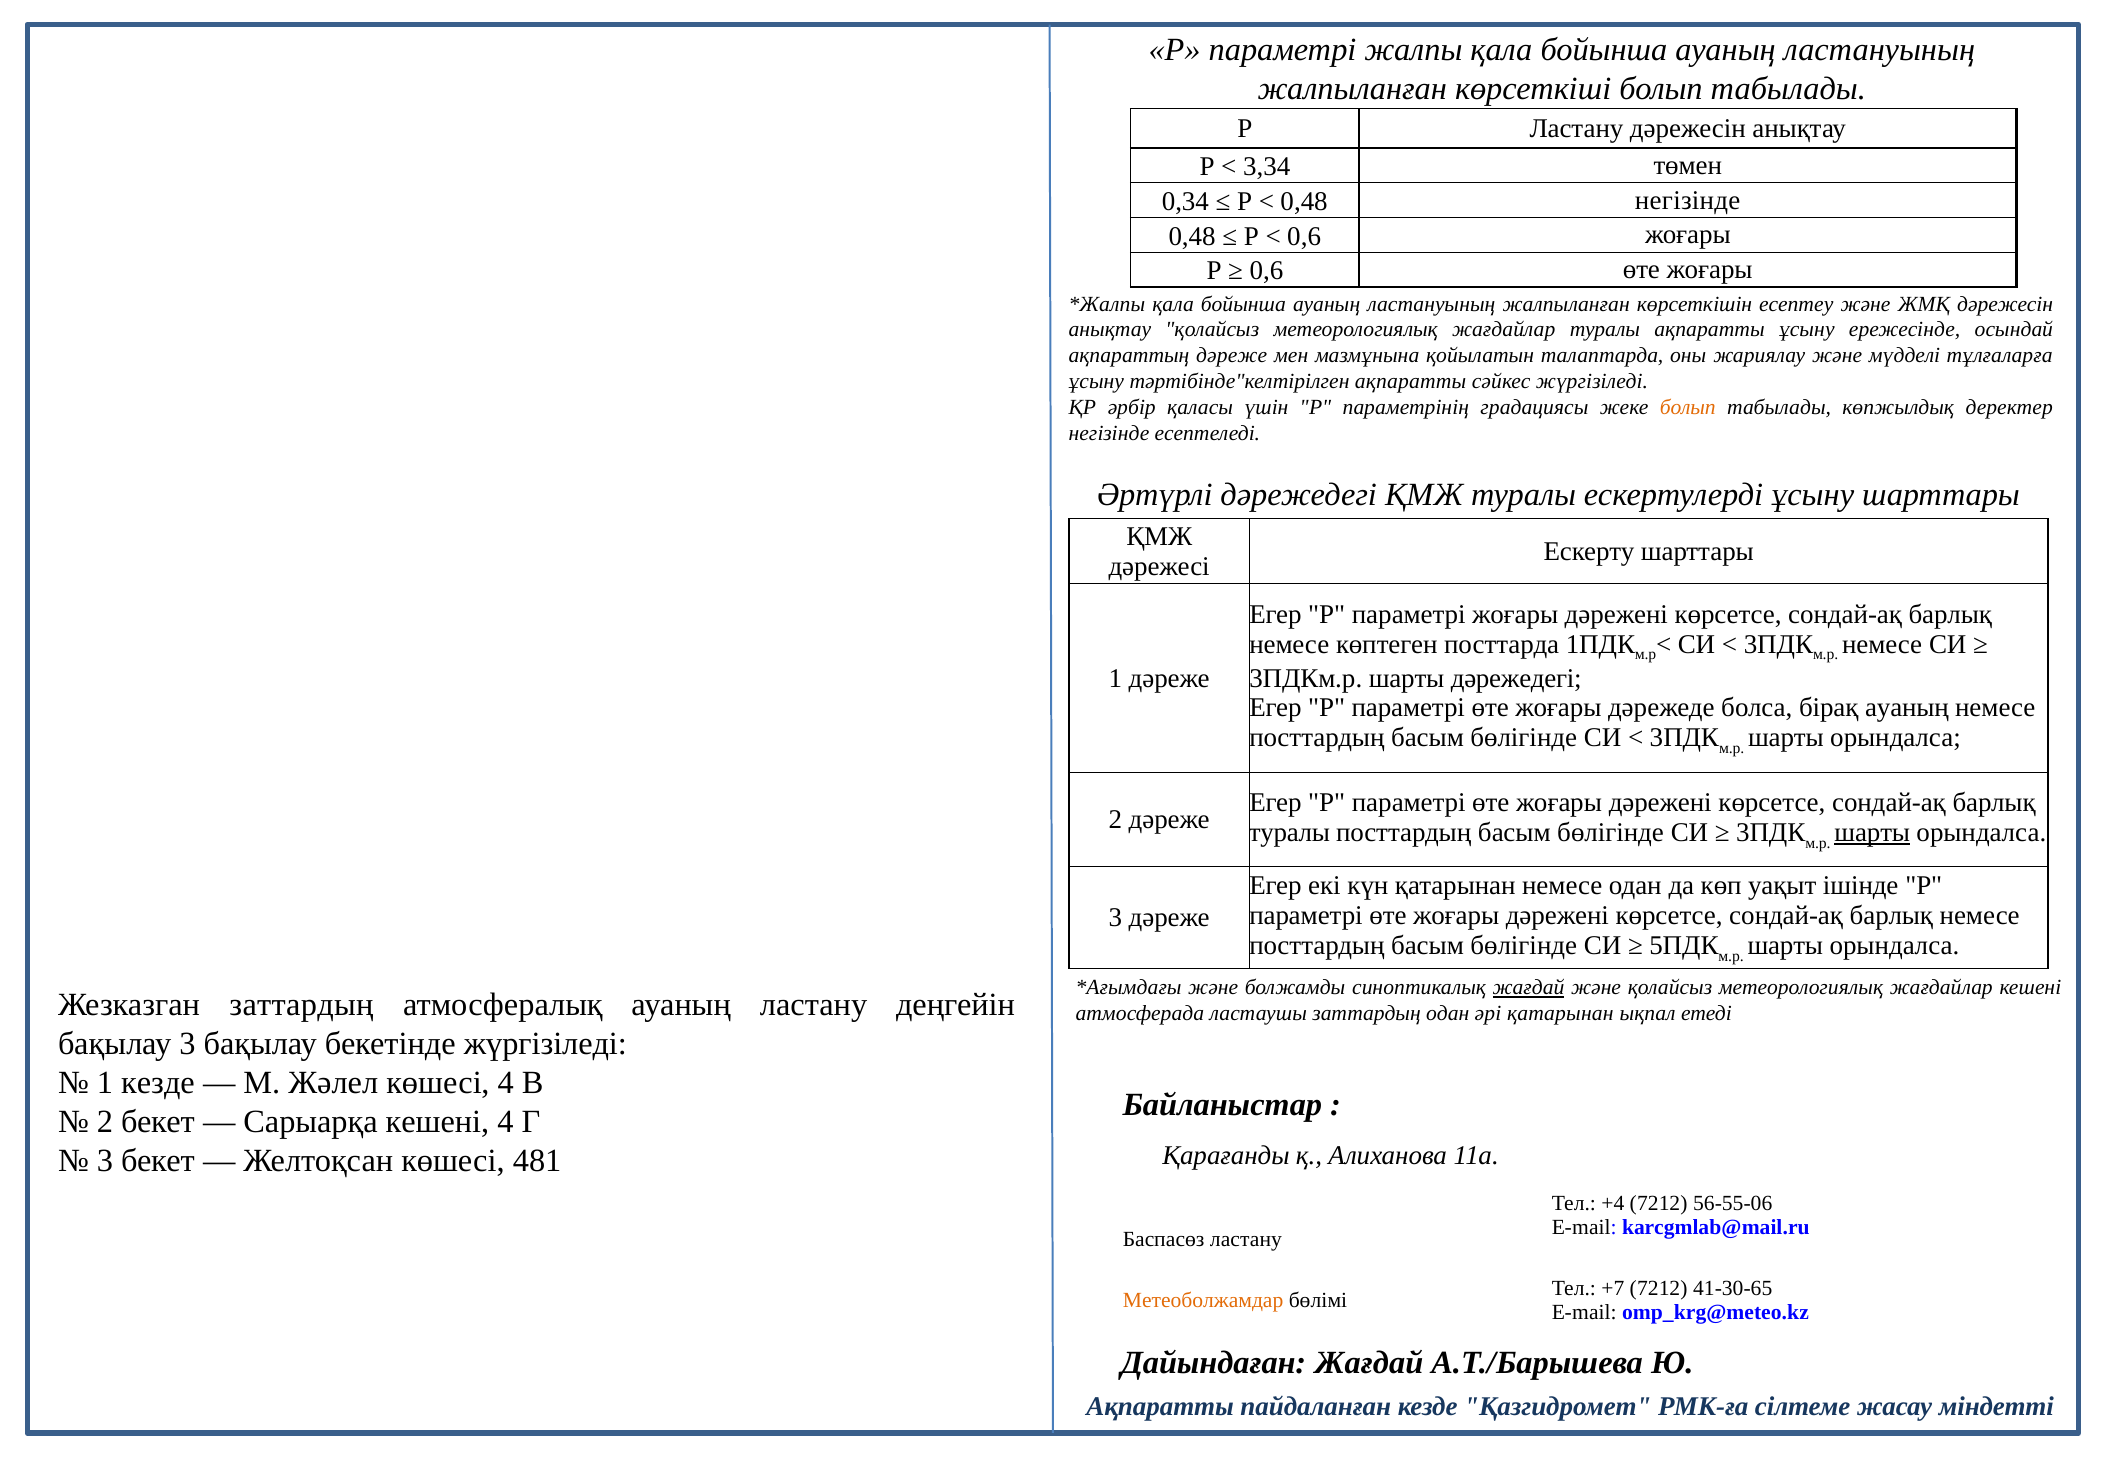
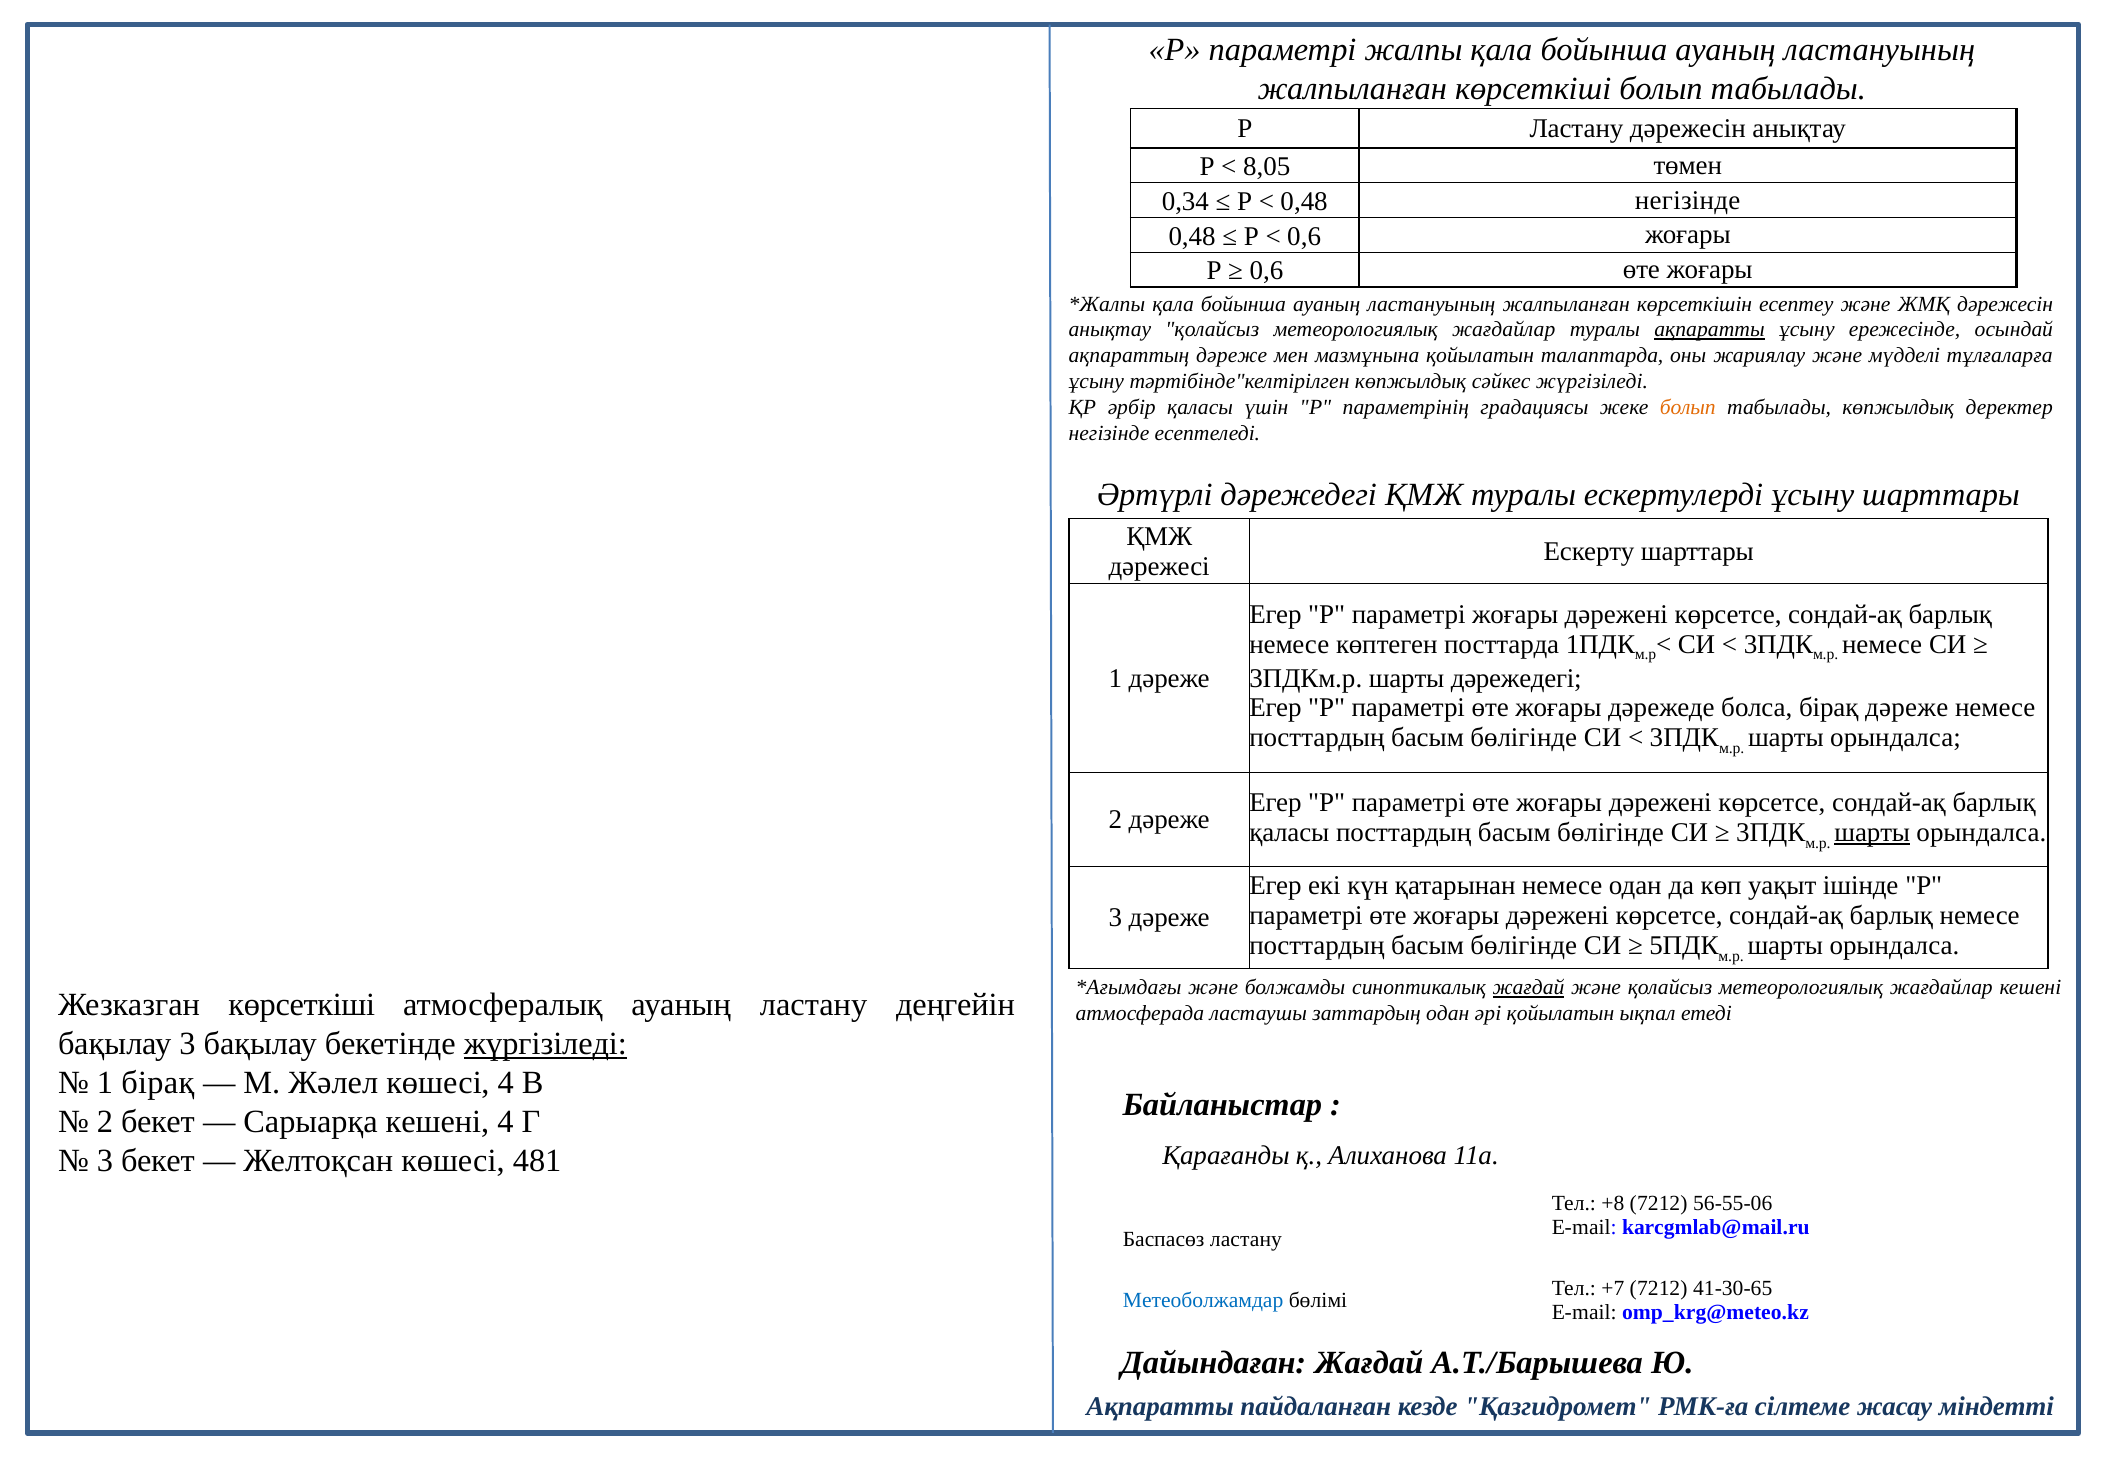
3,34: 3,34 -> 8,05
ақпаратты at (1710, 330) underline: none -> present
тәртібінде"келтірілген ақпаратты: ақпаратты -> көпжылдық
бірақ ауаның: ауаның -> дәреже
туралы at (1289, 833): туралы -> қаласы
Жезказган заттардың: заттардың -> көрсеткіші
әрі қатарынан: қатарынан -> қойылатын
жүргізіледі at (545, 1044) underline: none -> present
1 кезде: кезде -> бірақ
+4: +4 -> +8
Метеоболжамдар colour: orange -> blue
